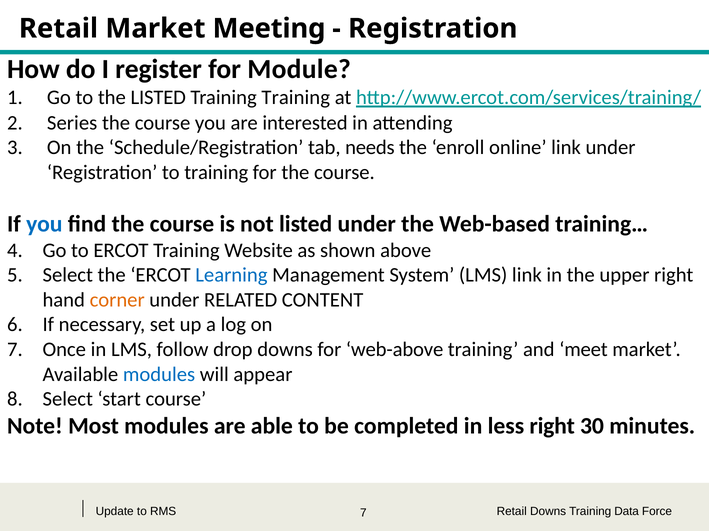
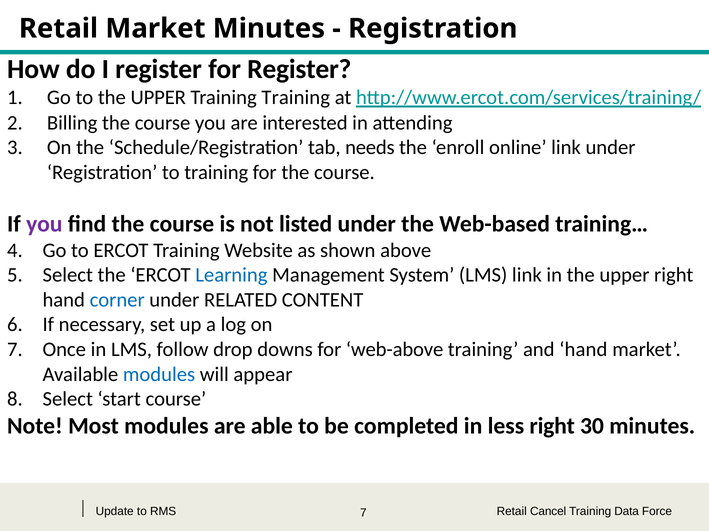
Market Meeting: Meeting -> Minutes
for Module: Module -> Register
to the LISTED: LISTED -> UPPER
Series: Series -> Billing
you at (44, 224) colour: blue -> purple
corner colour: orange -> blue
and meet: meet -> hand
Retail Downs: Downs -> Cancel
